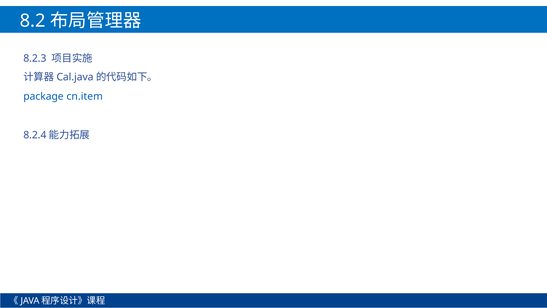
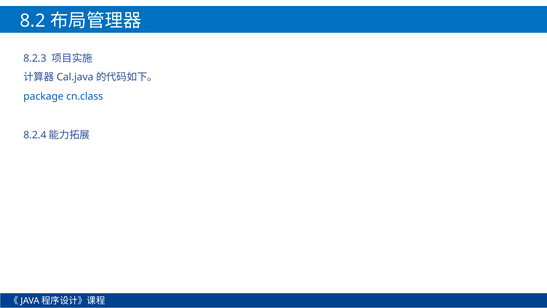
cn.item: cn.item -> cn.class
